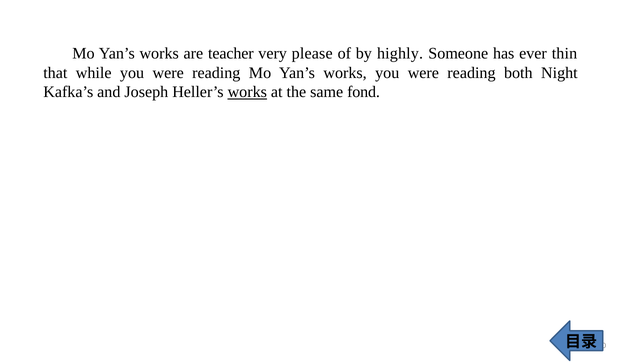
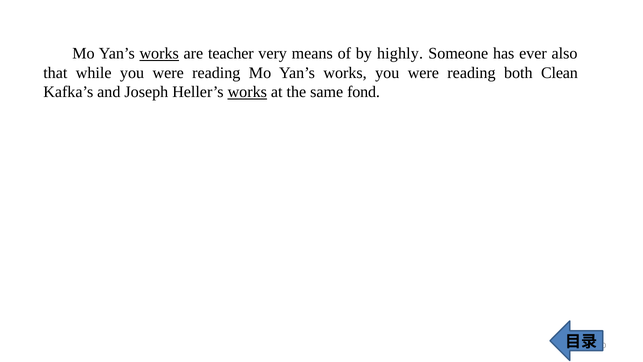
works at (159, 53) underline: none -> present
please: please -> means
thin: thin -> also
Night: Night -> Clean
